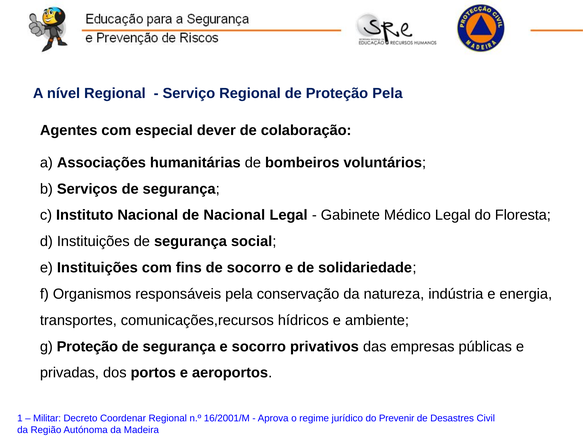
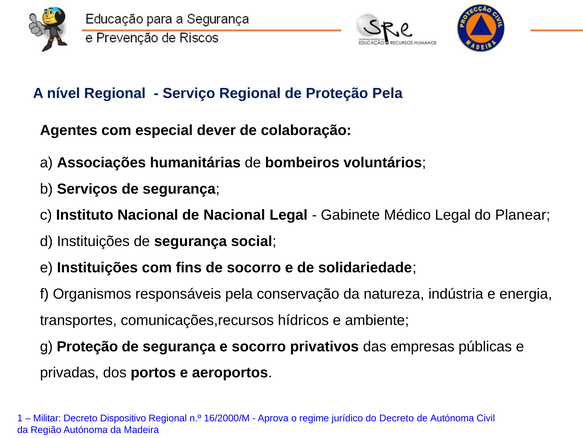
Floresta: Floresta -> Planear
Coordenar: Coordenar -> Dispositivo
16/2001/M: 16/2001/M -> 16/2000/M
do Prevenir: Prevenir -> Decreto
de Desastres: Desastres -> Autónoma
